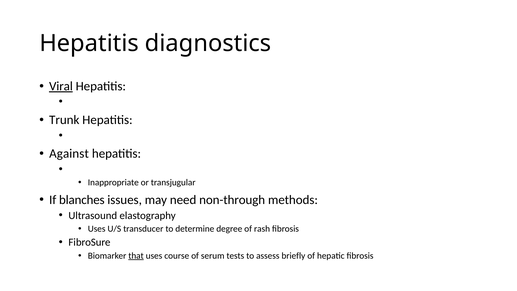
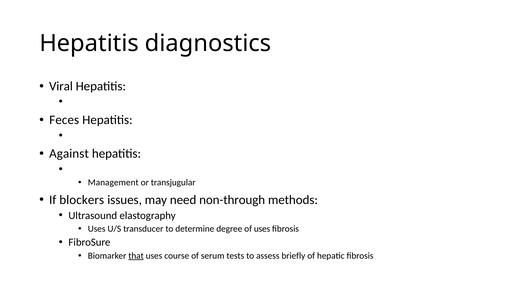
Viral underline: present -> none
Trunk: Trunk -> Feces
Inappropriate: Inappropriate -> Management
blanches: blanches -> blockers
of rash: rash -> uses
